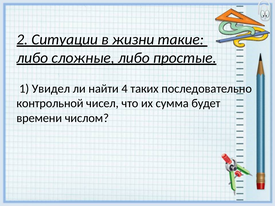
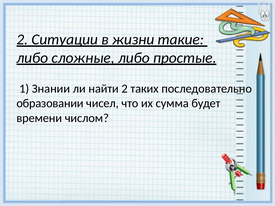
Увидел: Увидел -> Знании
найти 4: 4 -> 2
контрольной: контрольной -> образовании
